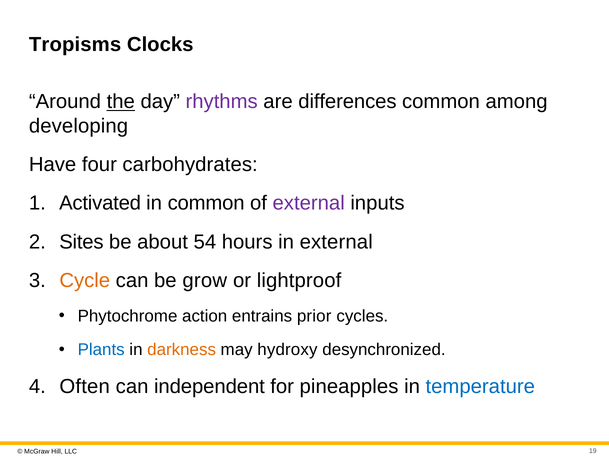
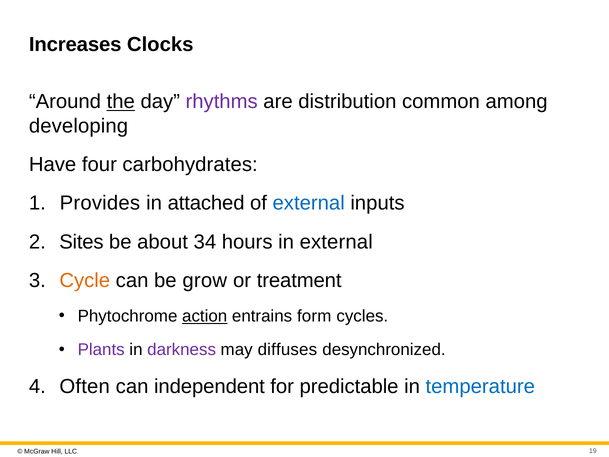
Tropisms: Tropisms -> Increases
differences: differences -> distribution
Activated: Activated -> Provides
in common: common -> attached
external at (309, 203) colour: purple -> blue
54: 54 -> 34
lightproof: lightproof -> treatment
action underline: none -> present
prior: prior -> form
Plants colour: blue -> purple
darkness colour: orange -> purple
hydroxy: hydroxy -> diffuses
pineapples: pineapples -> predictable
